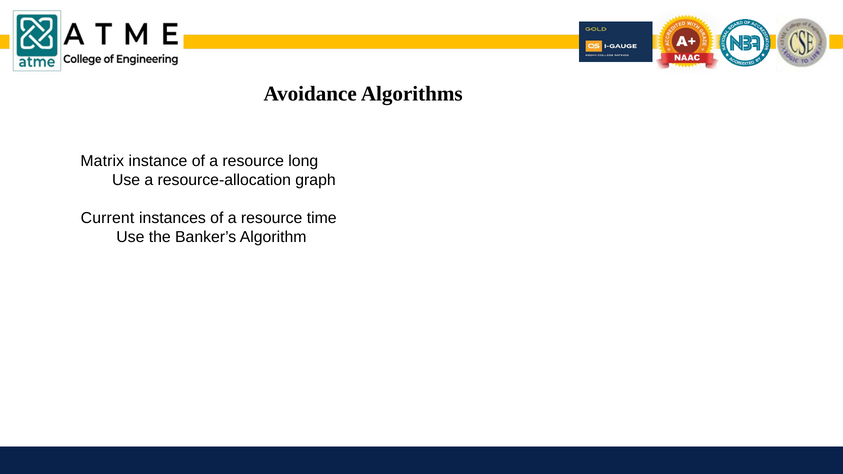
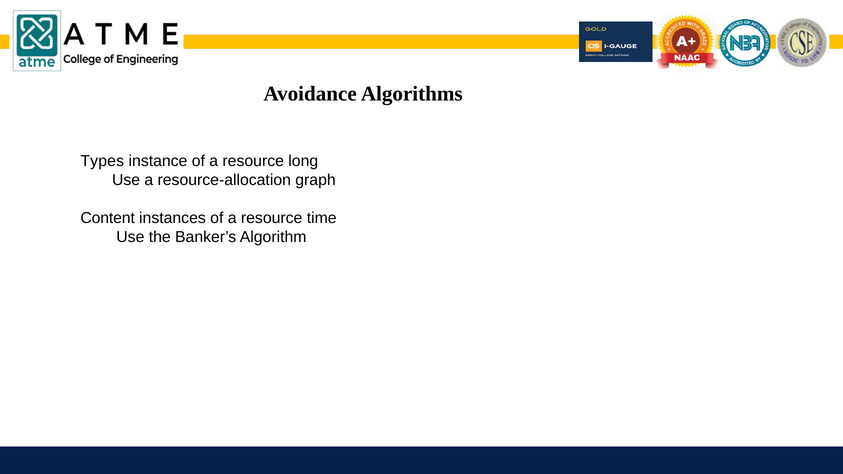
Matrix: Matrix -> Types
Current: Current -> Content
